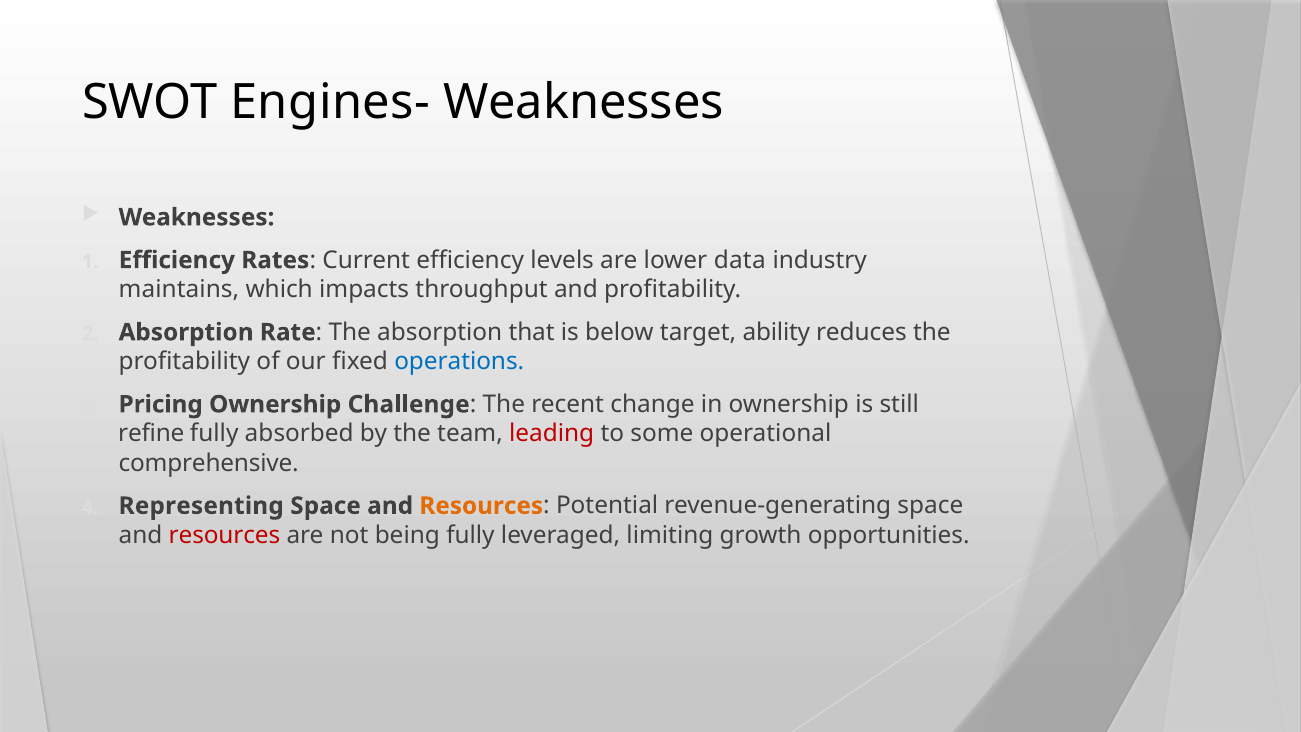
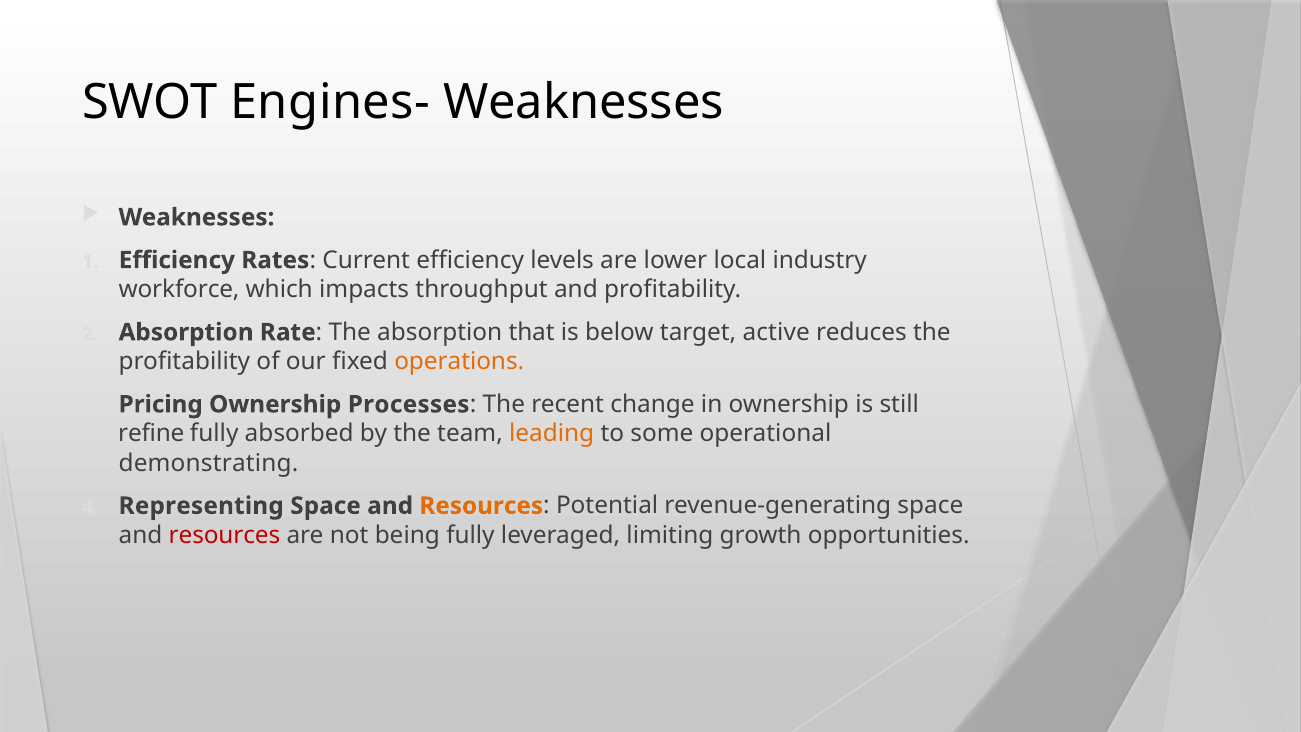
data: data -> local
maintains: maintains -> workforce
ability: ability -> active
operations colour: blue -> orange
Challenge: Challenge -> Processes
leading colour: red -> orange
comprehensive: comprehensive -> demonstrating
